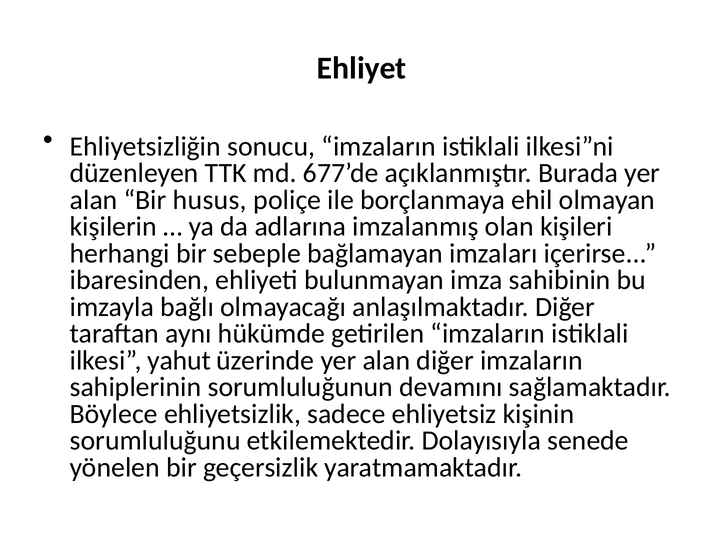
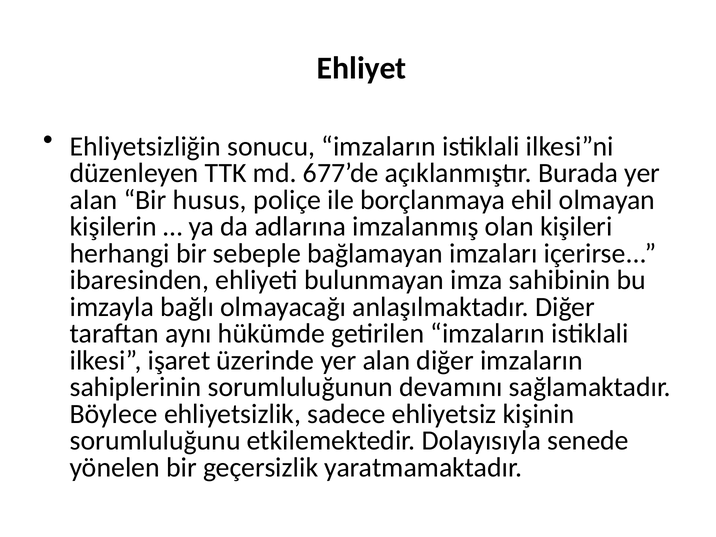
yahut: yahut -> işaret
